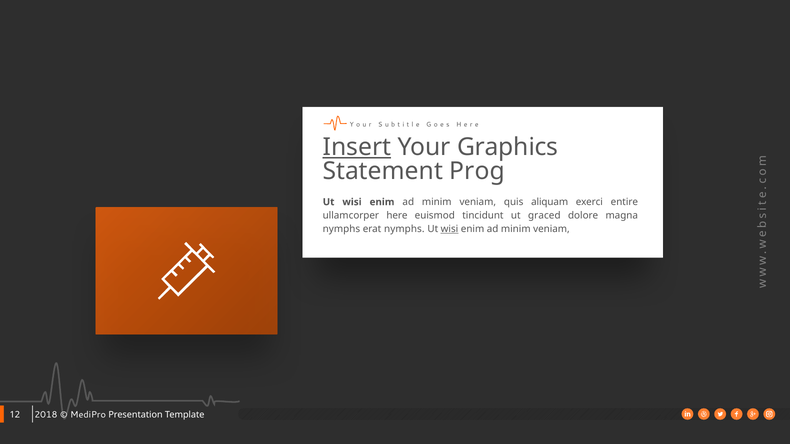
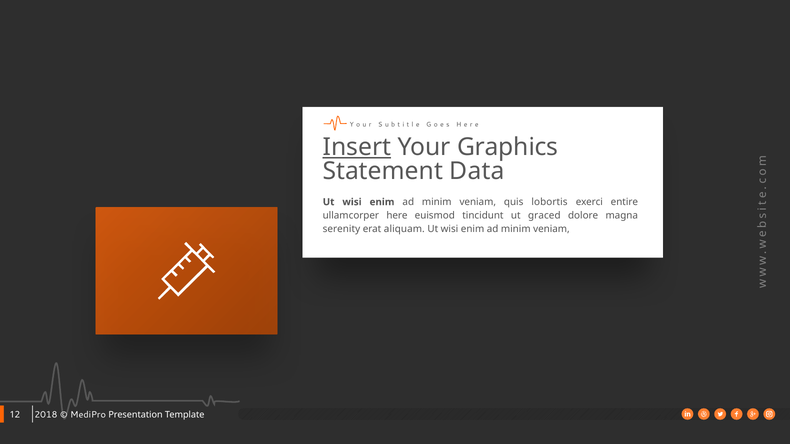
Prog: Prog -> Data
aliquam: aliquam -> lobortis
nymphs at (341, 229): nymphs -> serenity
erat nymphs: nymphs -> aliquam
wisi at (450, 229) underline: present -> none
